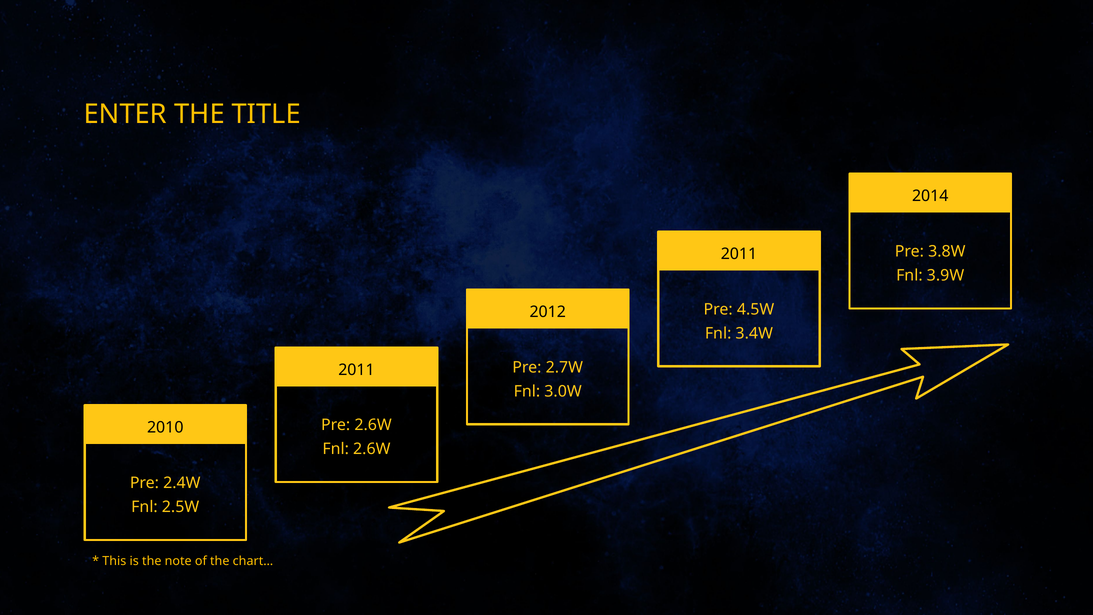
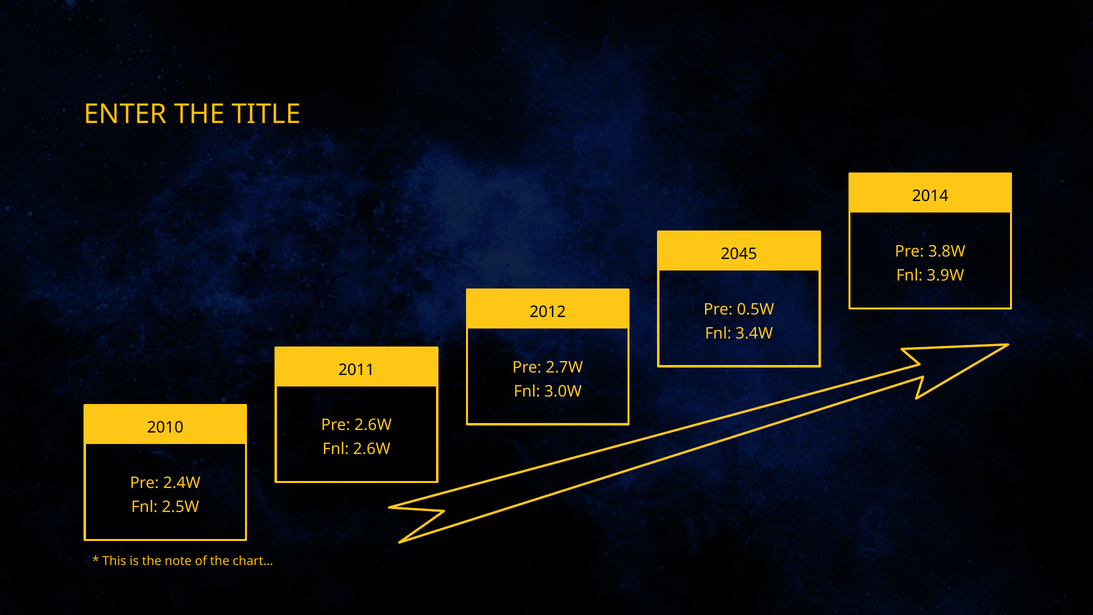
2011 at (739, 254): 2011 -> 2045
4.5W: 4.5W -> 0.5W
